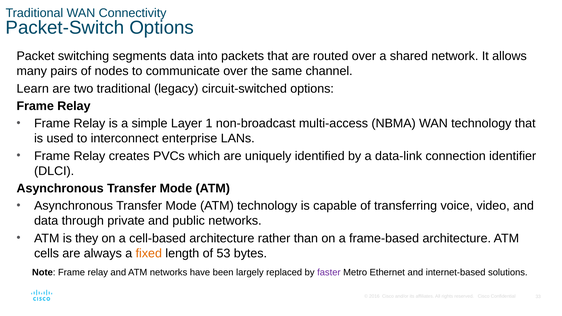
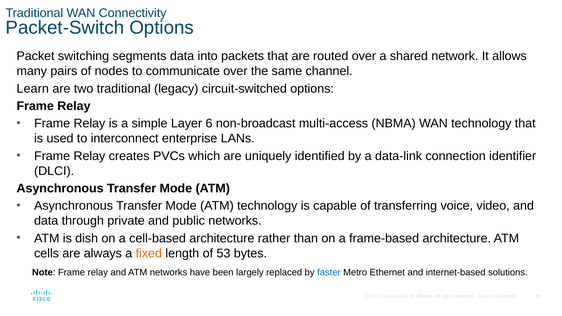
1: 1 -> 6
they: they -> dish
faster colour: purple -> blue
